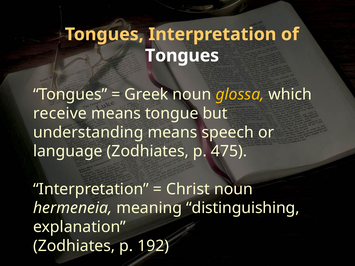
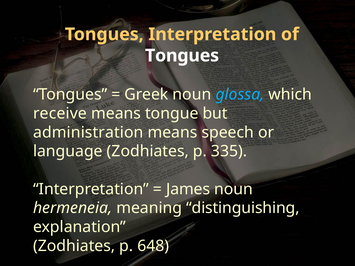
glossa colour: yellow -> light blue
understanding: understanding -> administration
475: 475 -> 335
Christ: Christ -> James
192: 192 -> 648
